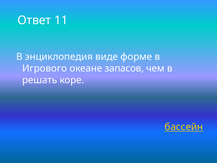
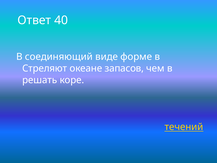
11: 11 -> 40
энциклопедия: энциклопедия -> соединяющий
Игрового: Игрового -> Стреляют
бассейн: бассейн -> течений
